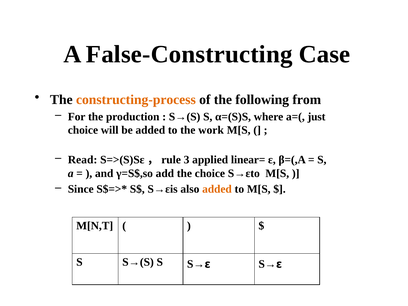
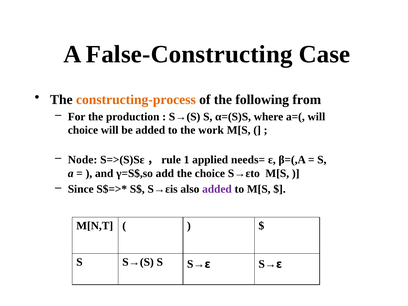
a=( just: just -> will
Read: Read -> Node
3: 3 -> 1
linear=: linear= -> needs=
added at (217, 189) colour: orange -> purple
